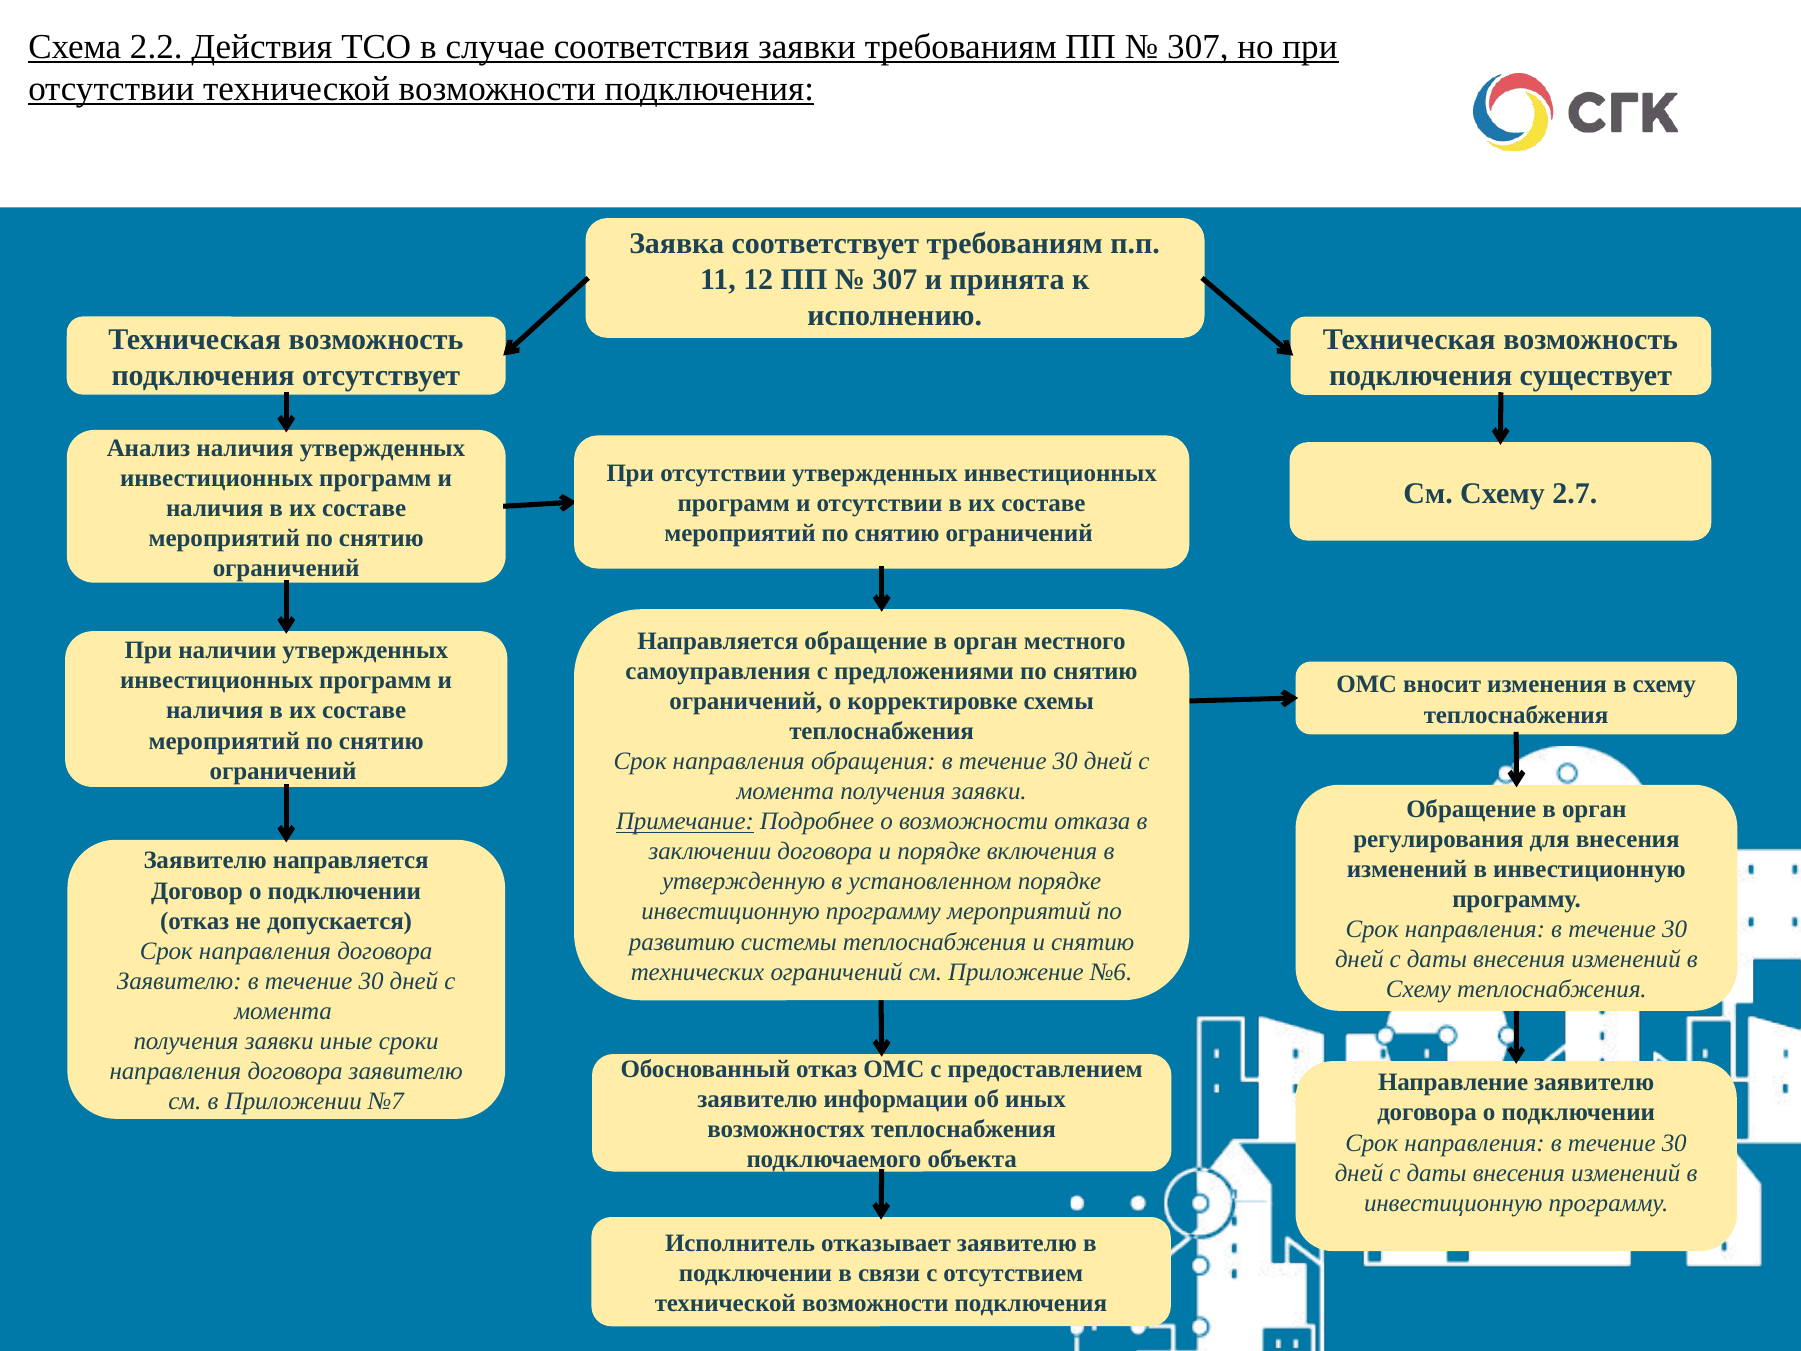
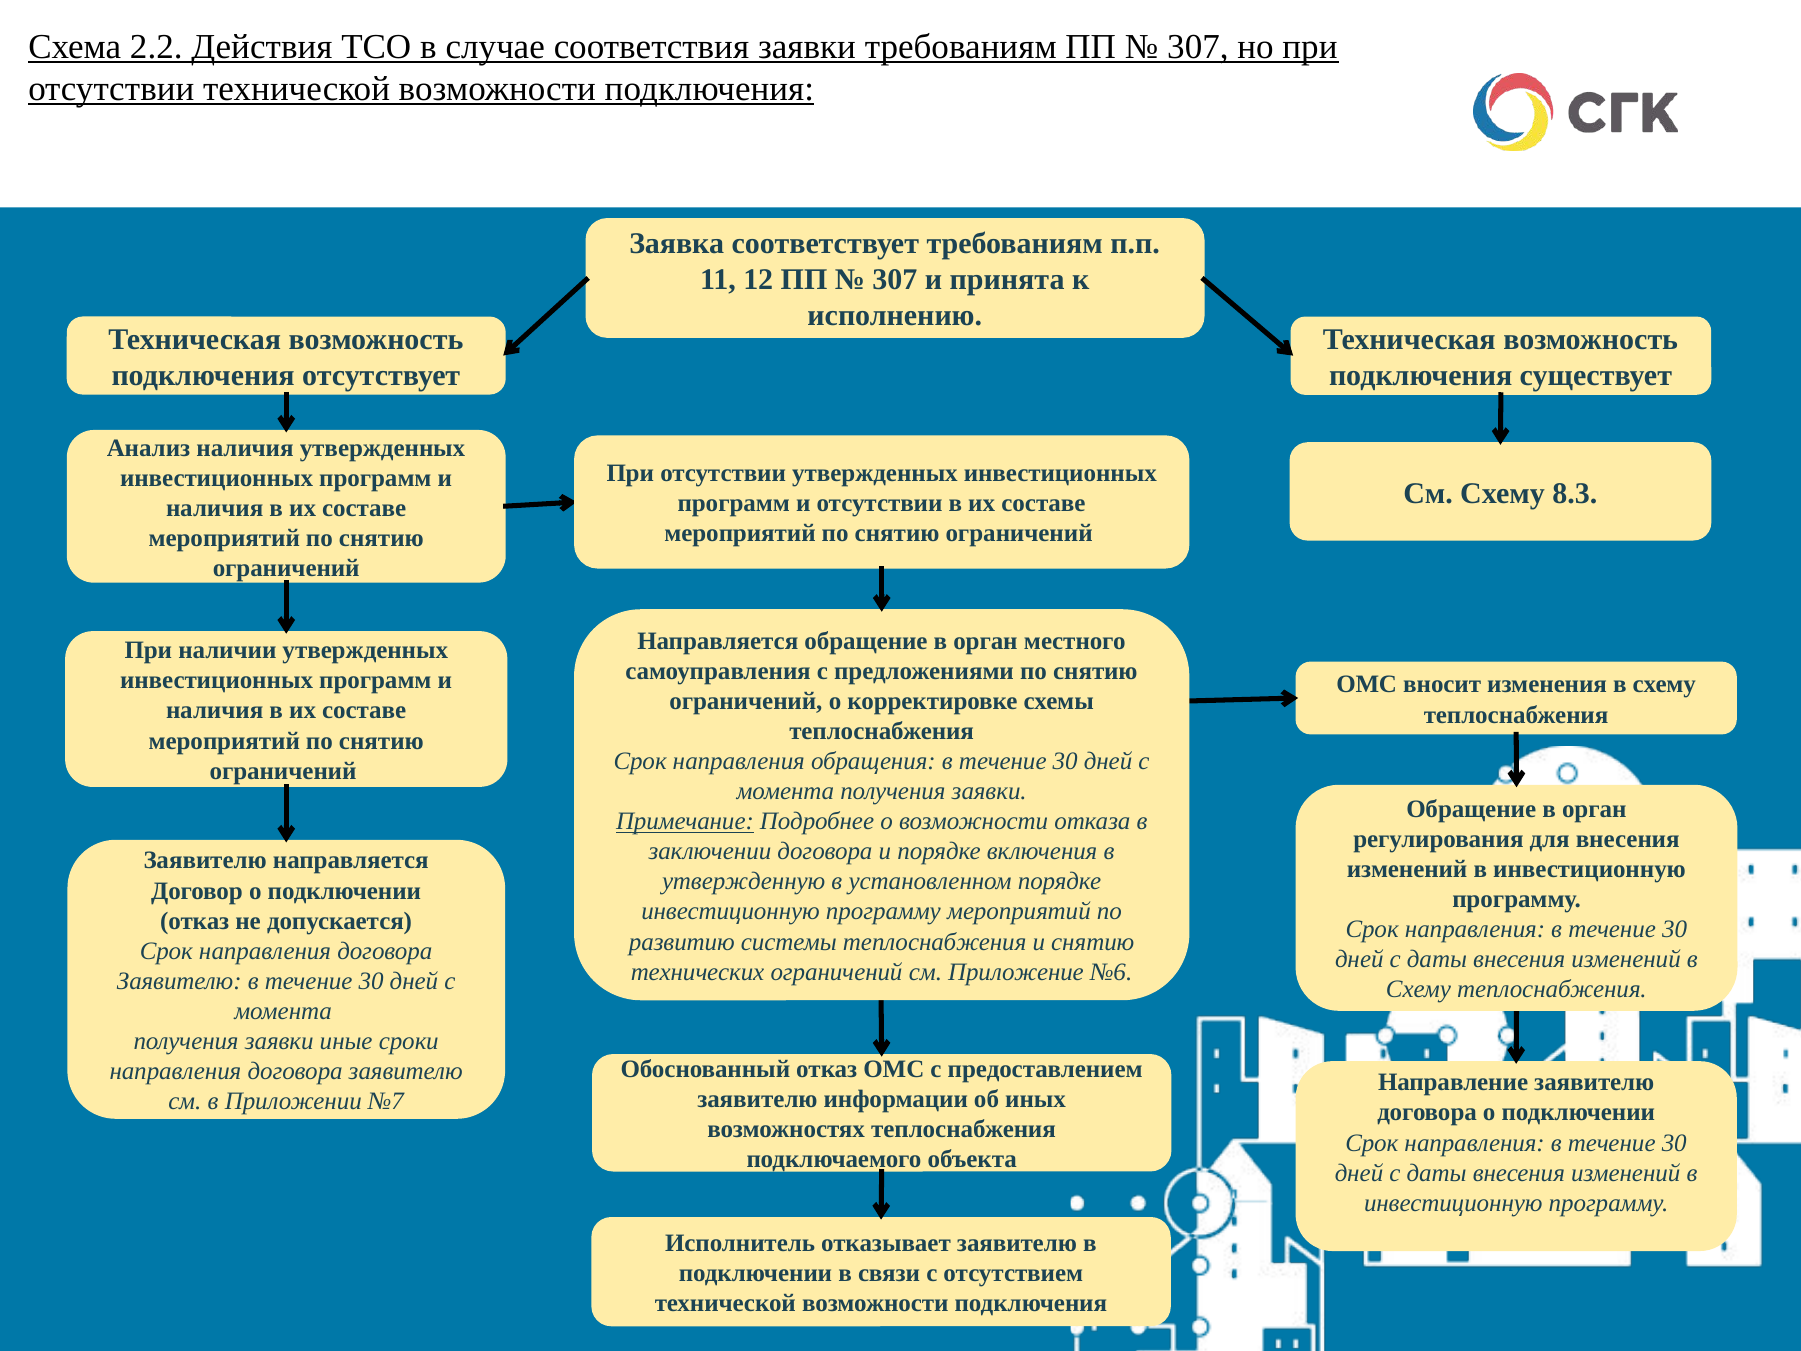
2.7: 2.7 -> 8.3
